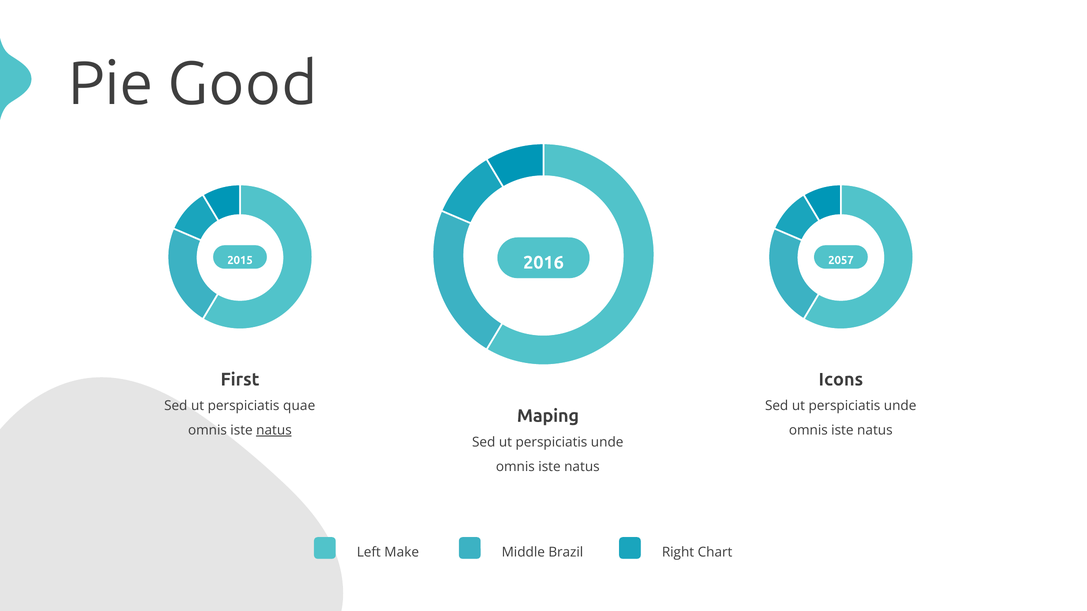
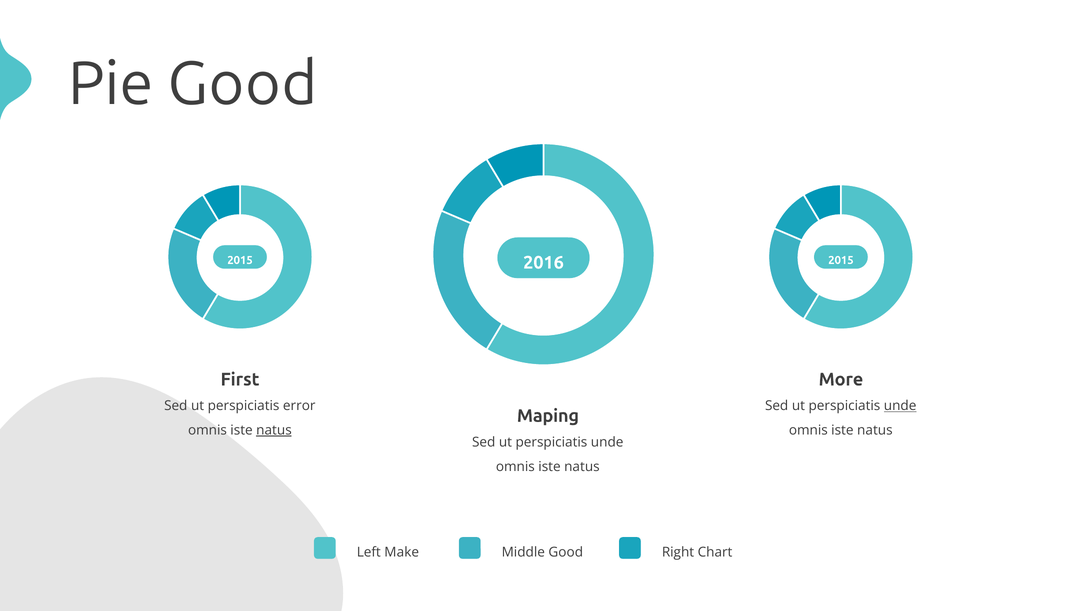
2016 2057: 2057 -> 2015
Icons: Icons -> More
quae: quae -> error
unde at (900, 406) underline: none -> present
Middle Brazil: Brazil -> Good
